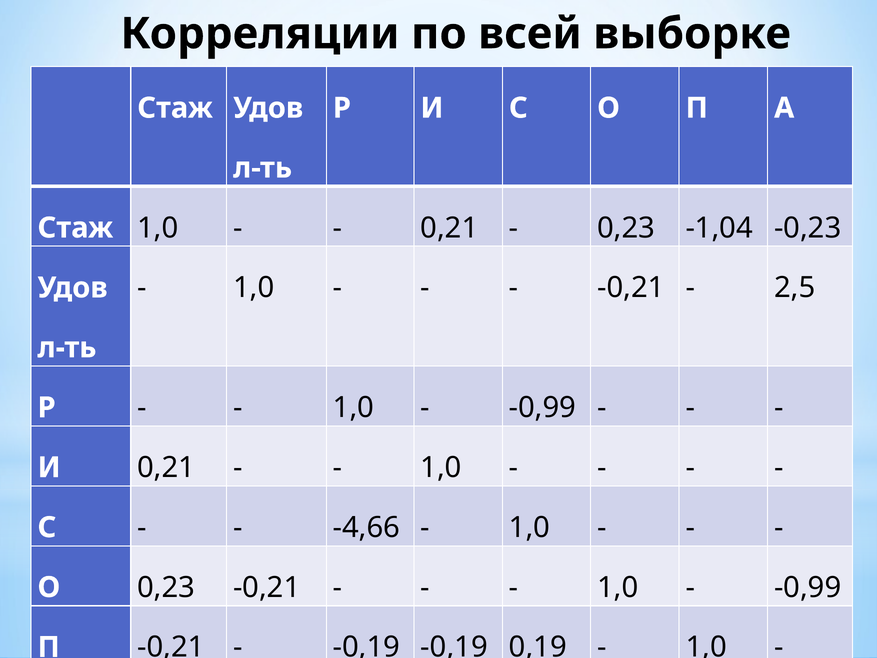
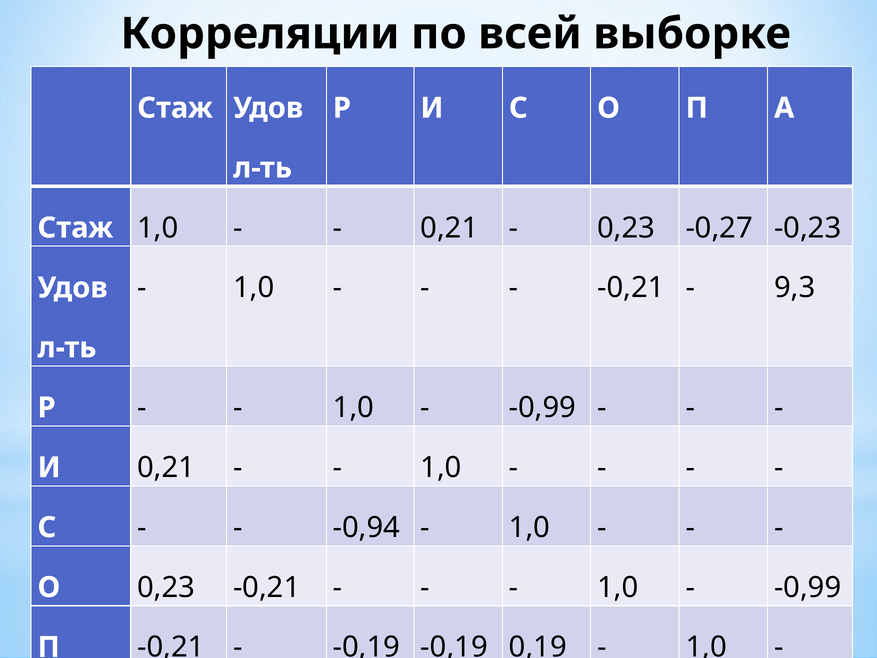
-1,04: -1,04 -> -0,27
2,5: 2,5 -> 9,3
-4,66: -4,66 -> -0,94
